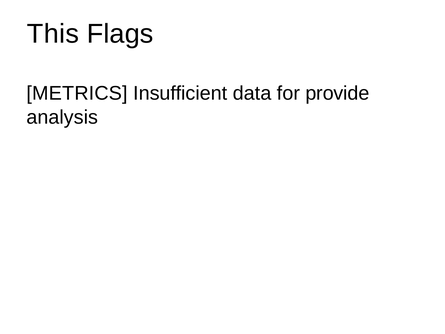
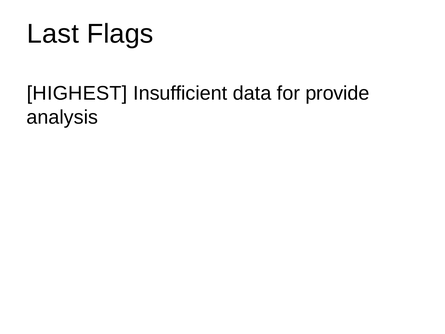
This: This -> Last
METRICS: METRICS -> HIGHEST
